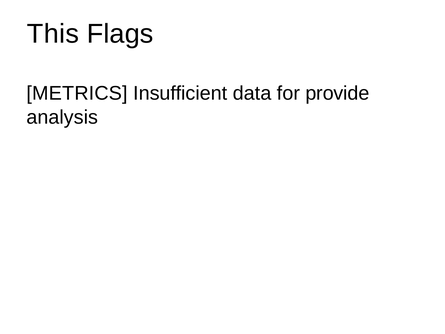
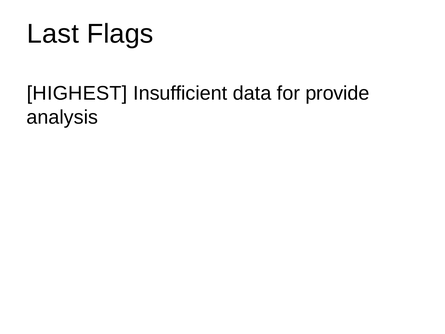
This: This -> Last
METRICS: METRICS -> HIGHEST
